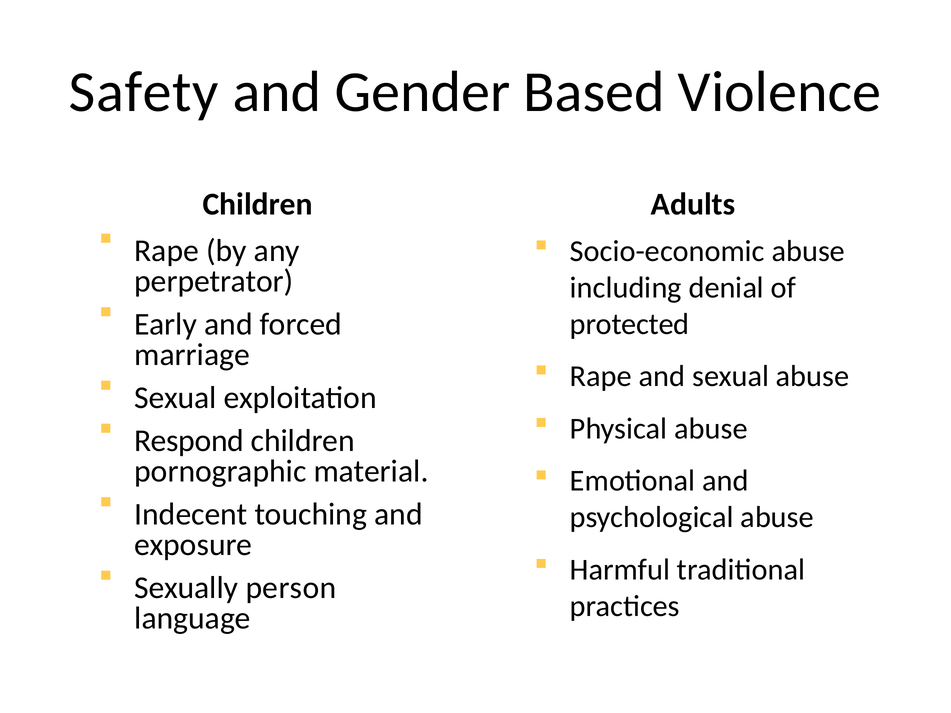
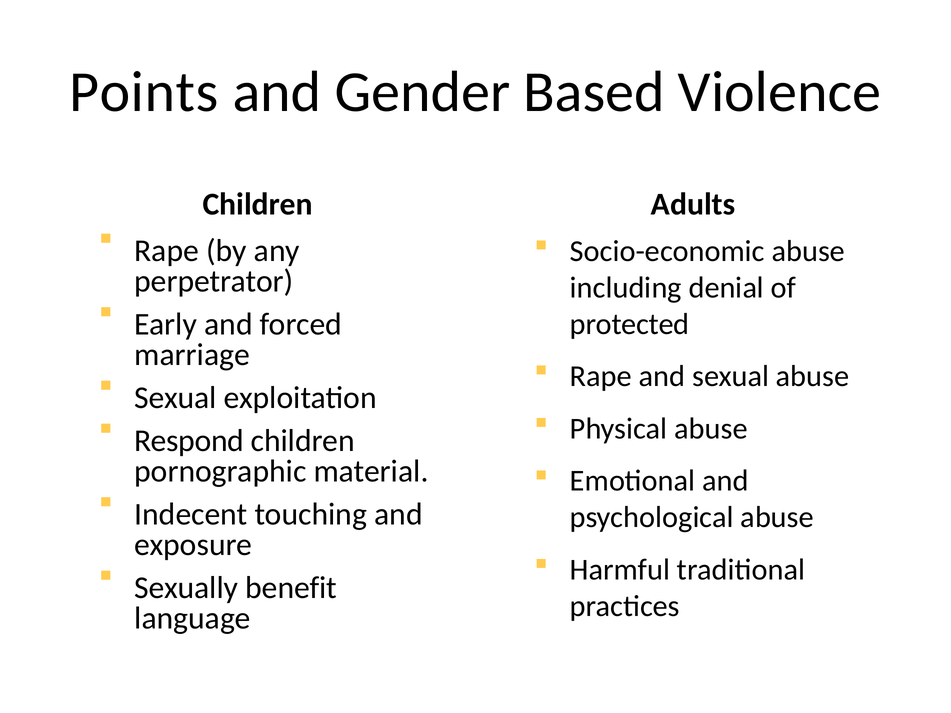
Safety: Safety -> Points
person: person -> benefit
